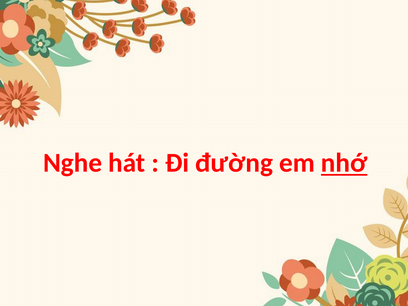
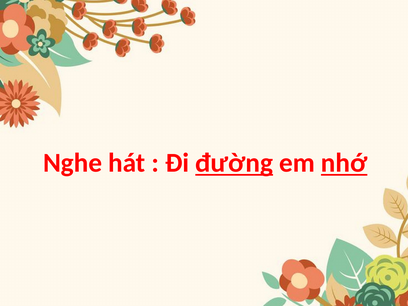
đường underline: none -> present
